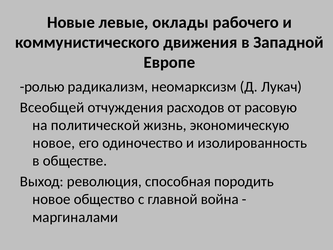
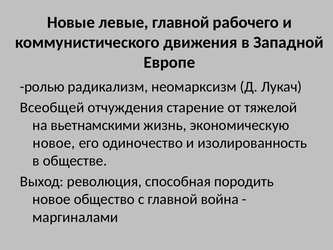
левые оклады: оклады -> главной
расходов: расходов -> старение
расовую: расовую -> тяжелой
политической: политической -> вьетнамскими
